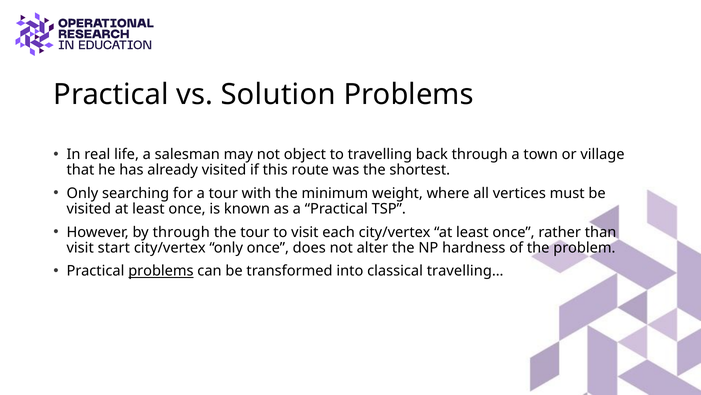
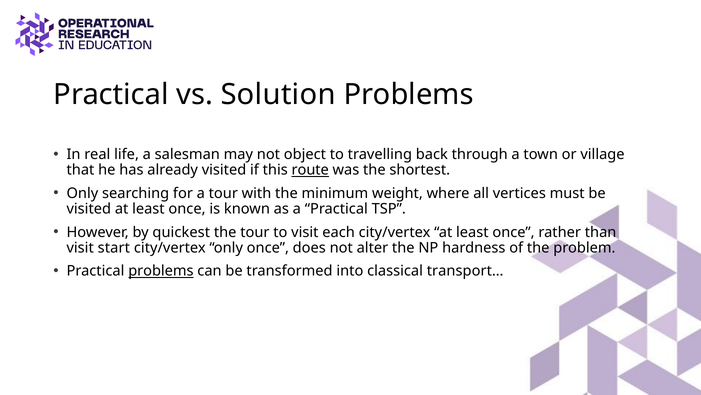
route underline: none -> present
by through: through -> quickest
travelling…: travelling… -> transport…
